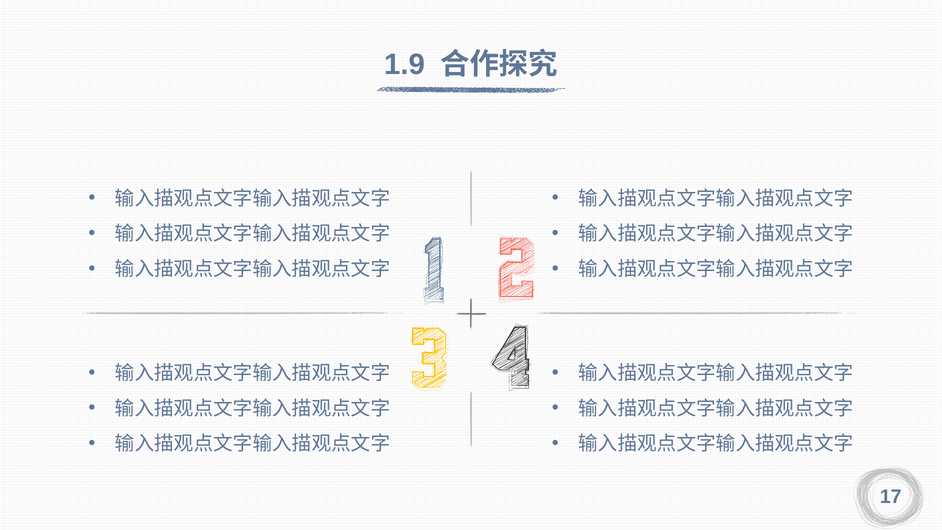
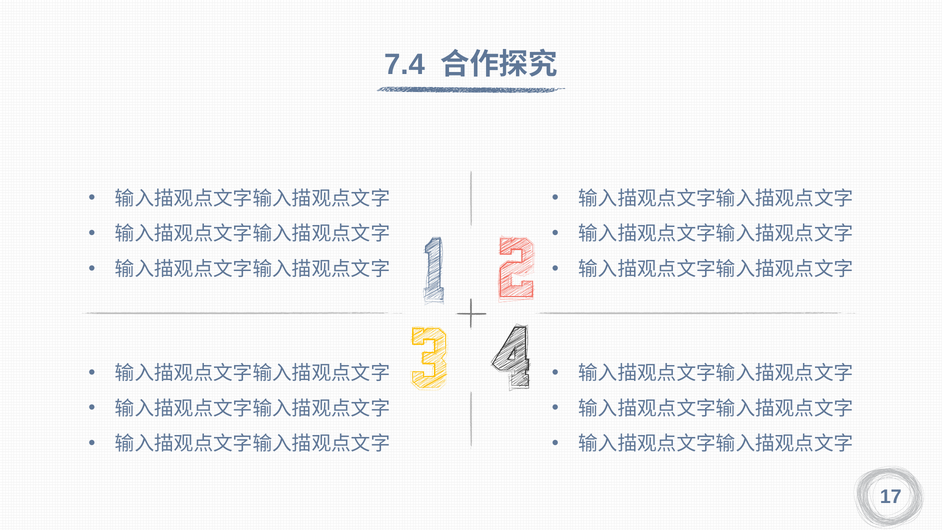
1.9: 1.9 -> 7.4
